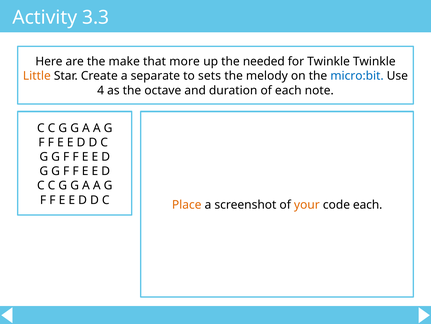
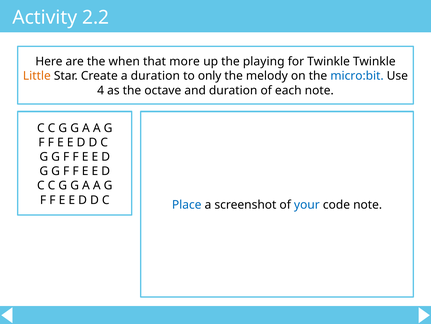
3.3: 3.3 -> 2.2
make: make -> when
needed: needed -> playing
a separate: separate -> duration
sets: sets -> only
Place colour: orange -> blue
your colour: orange -> blue
code each: each -> note
